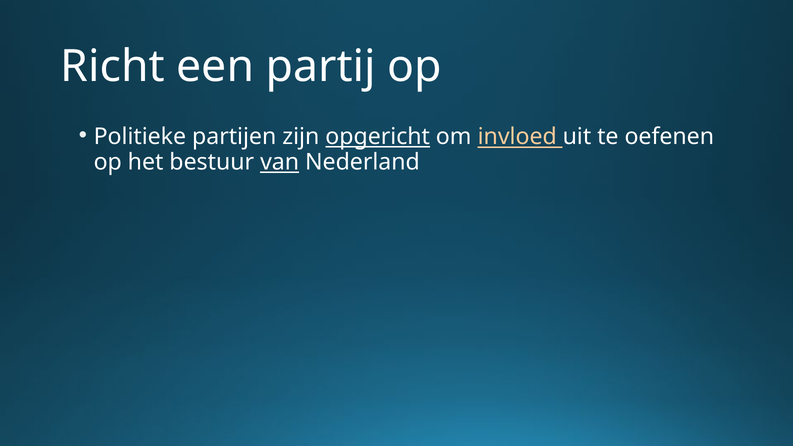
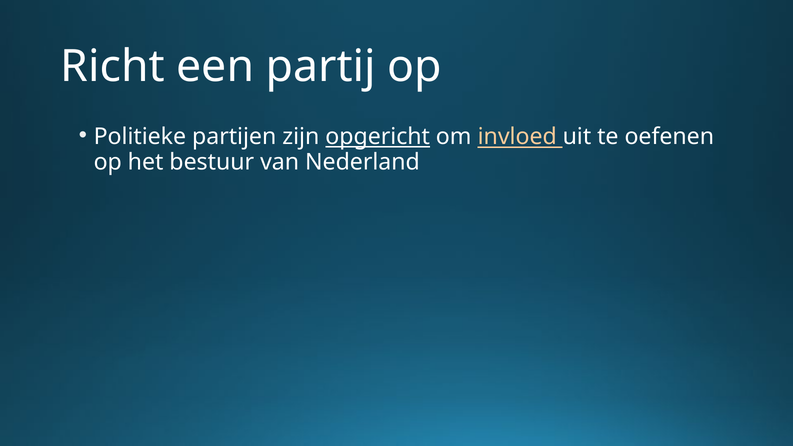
van underline: present -> none
